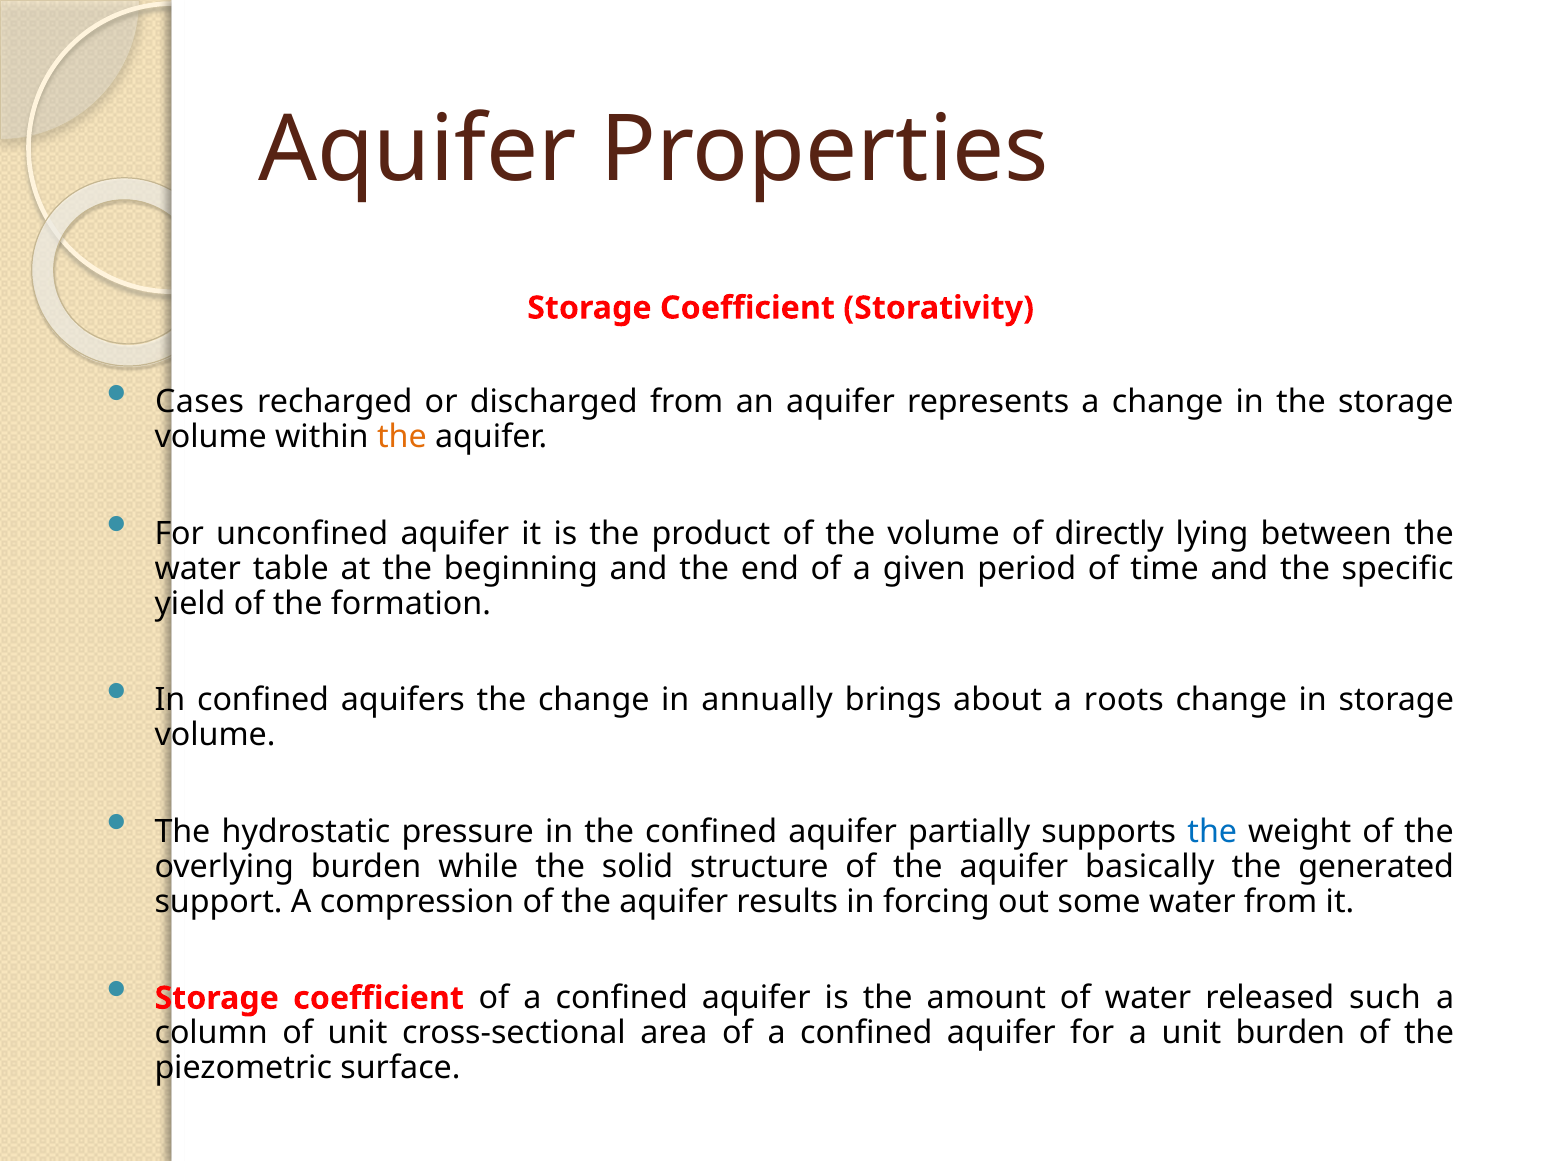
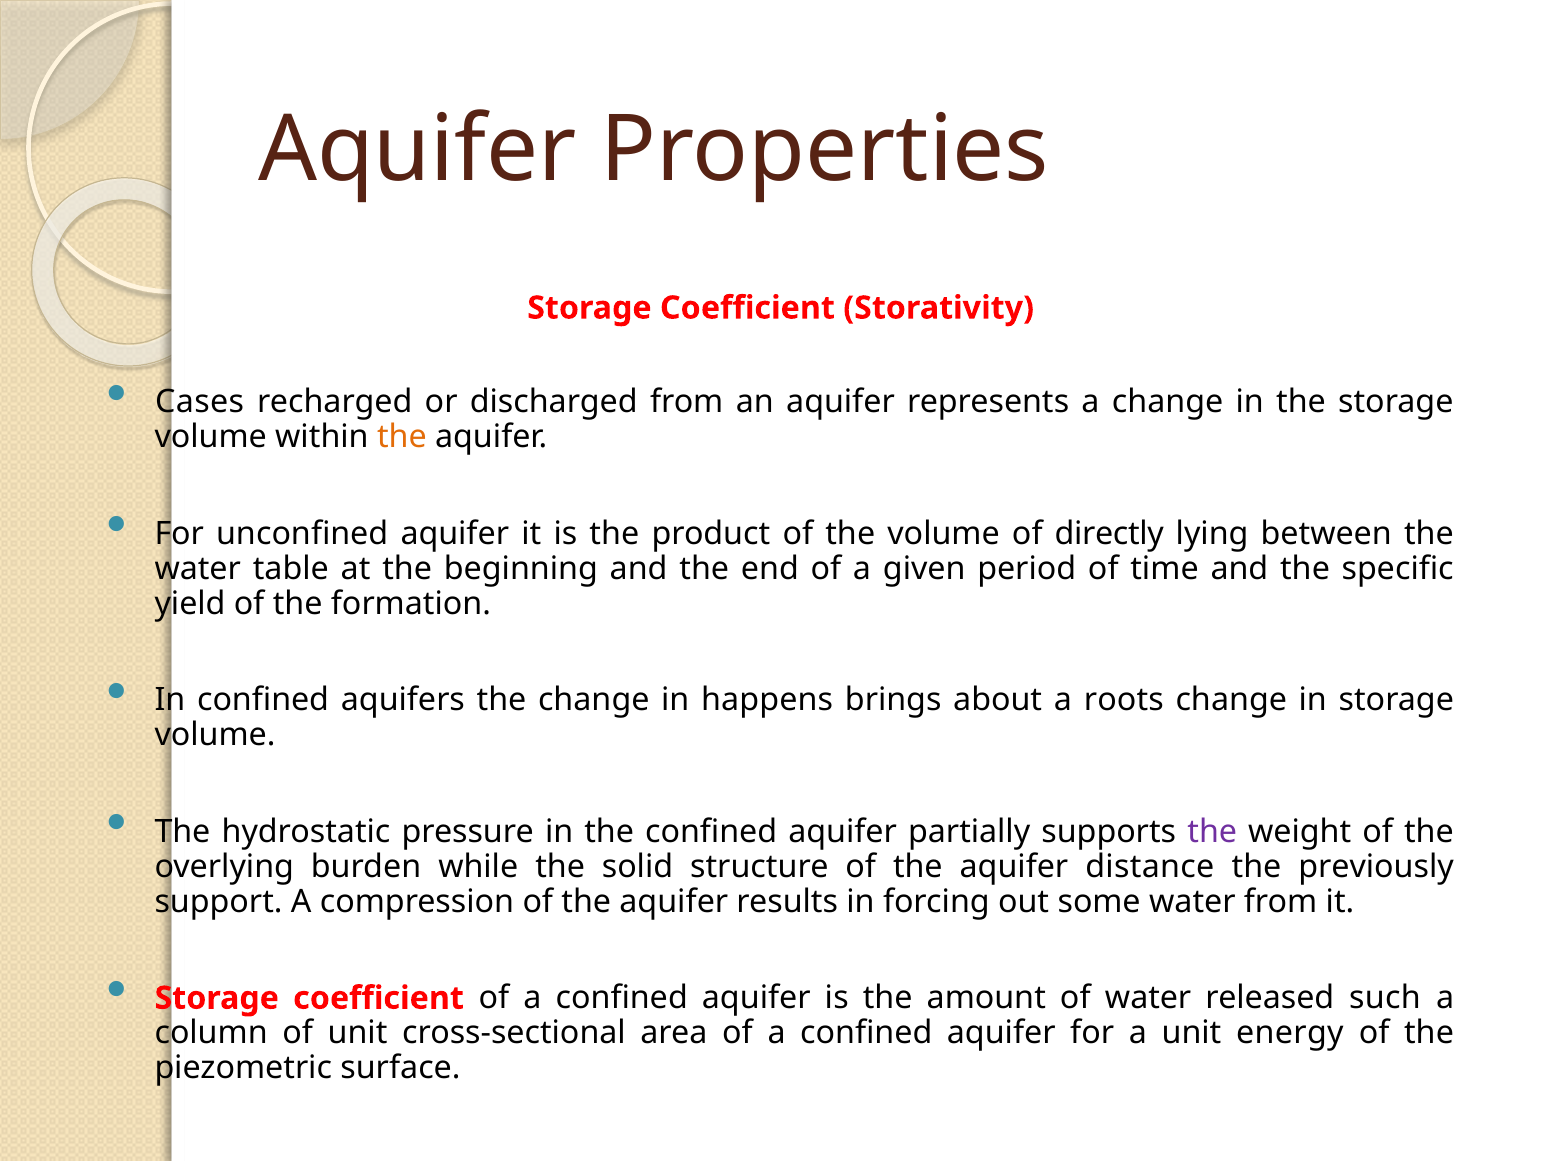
annually: annually -> happens
the at (1212, 832) colour: blue -> purple
basically: basically -> distance
generated: generated -> previously
unit burden: burden -> energy
